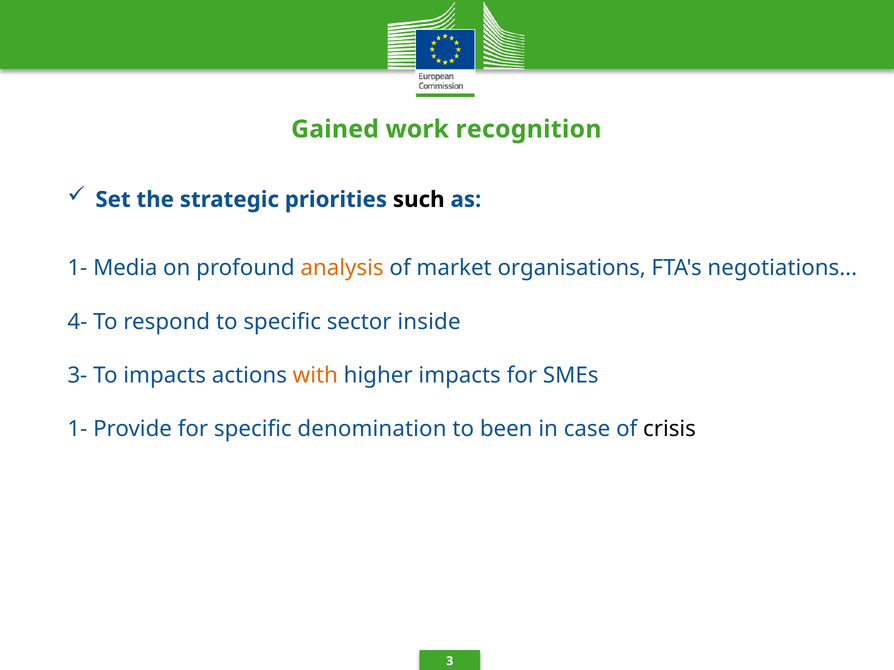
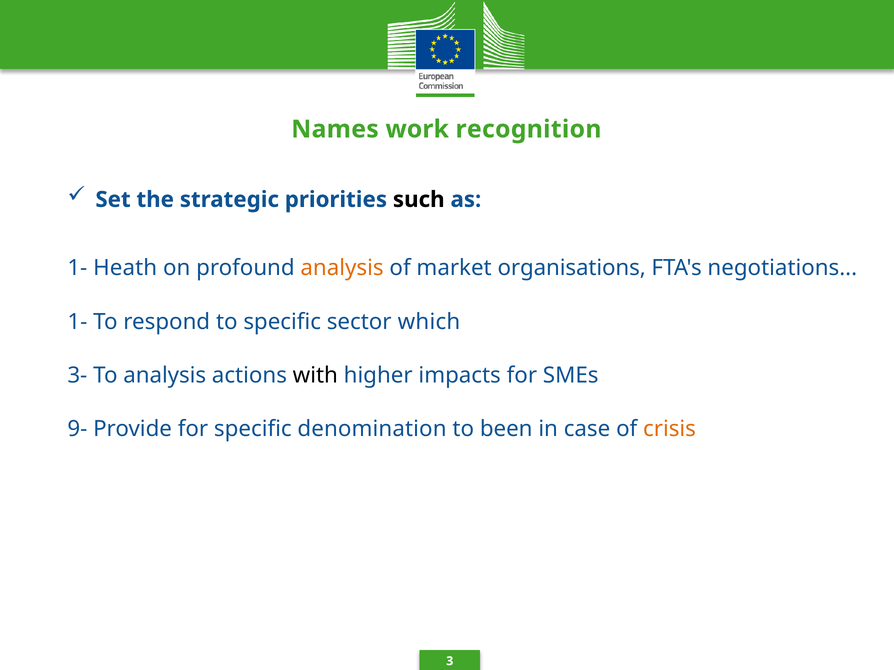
Gained: Gained -> Names
Media: Media -> Heath
4- at (77, 322): 4- -> 1-
inside: inside -> which
To impacts: impacts -> analysis
with colour: orange -> black
1- at (77, 429): 1- -> 9-
crisis colour: black -> orange
